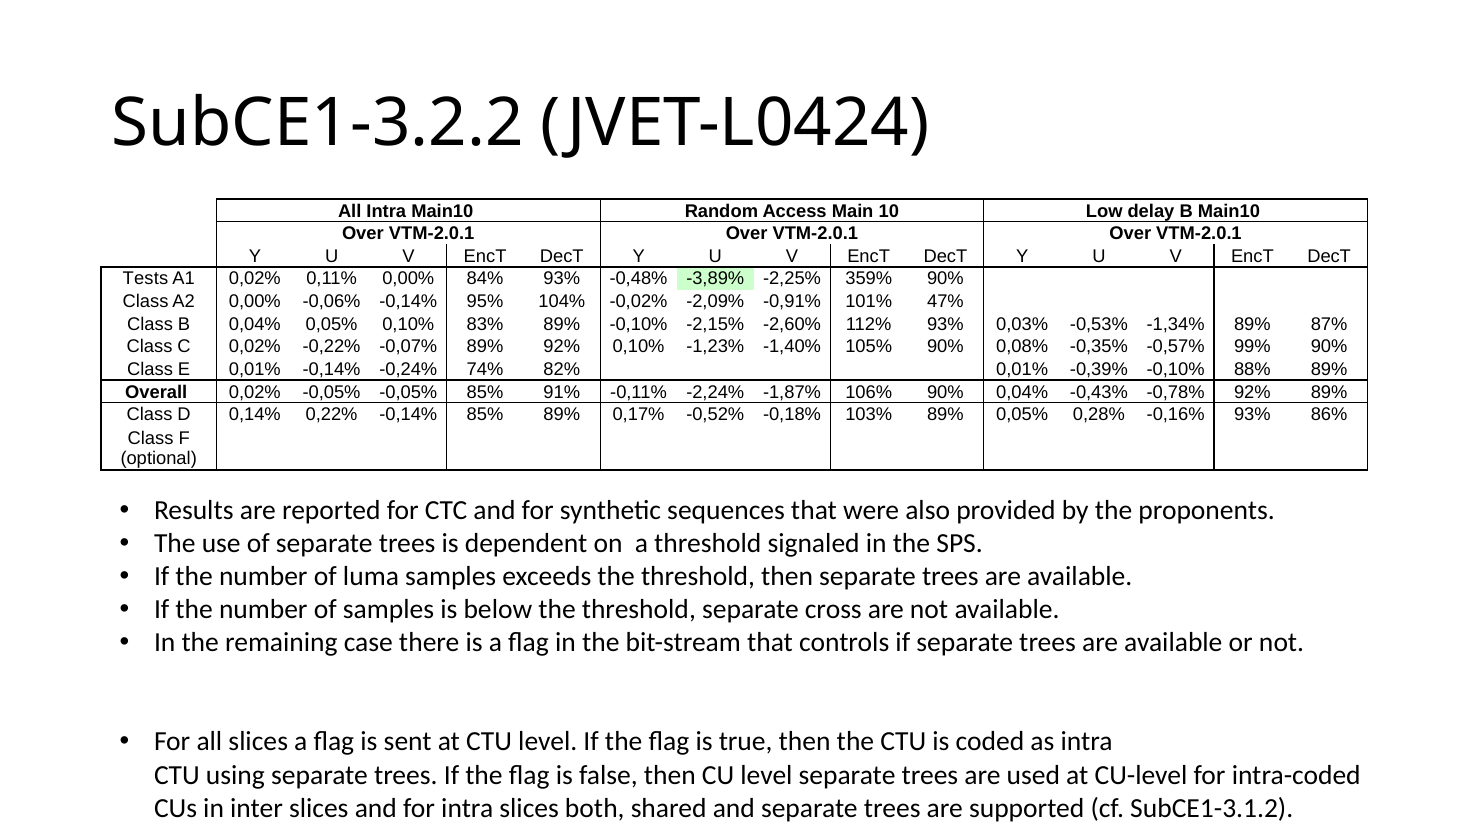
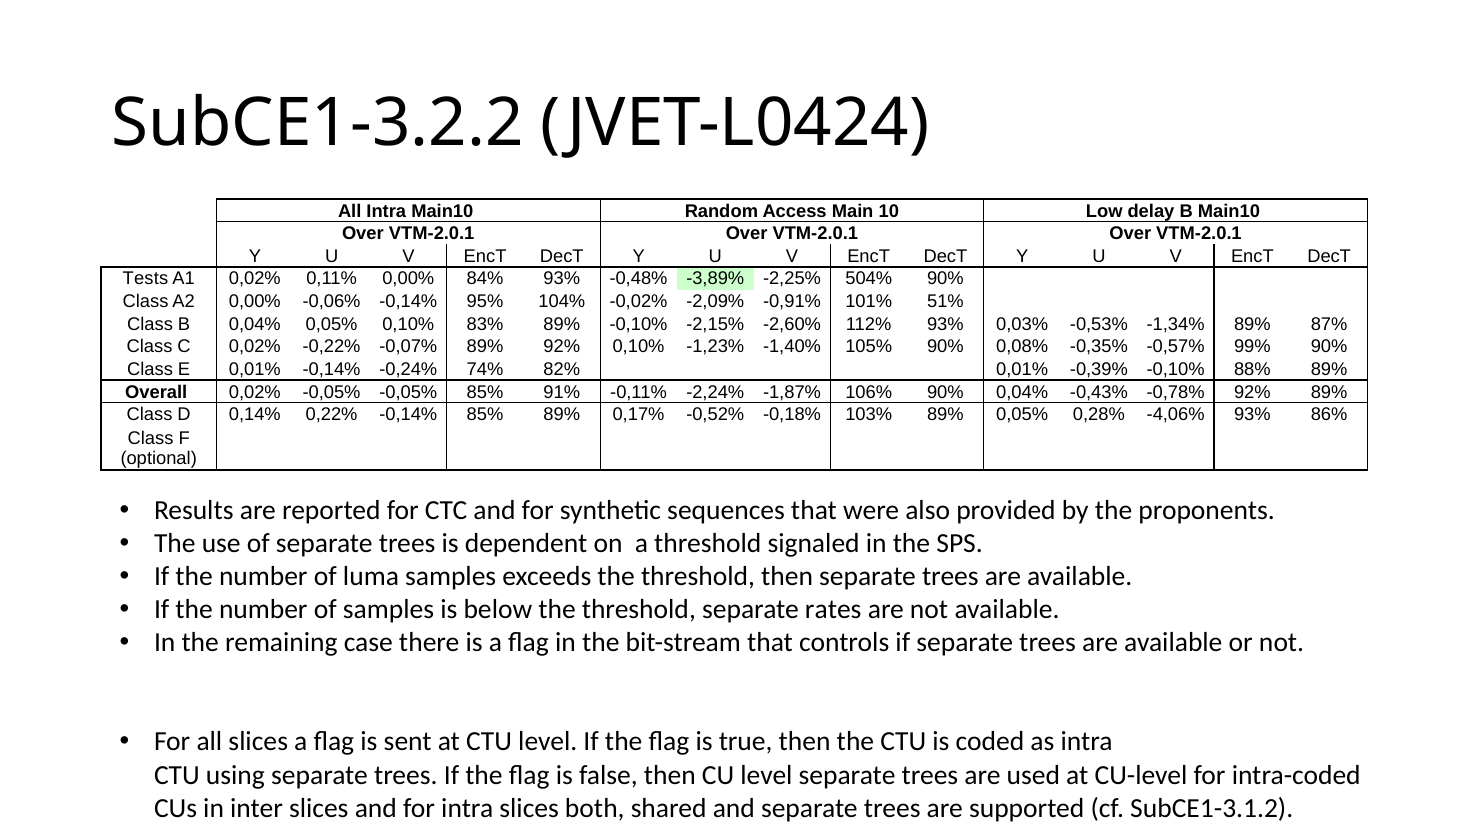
359%: 359% -> 504%
47%: 47% -> 51%
-0,16%: -0,16% -> -4,06%
cross: cross -> rates
